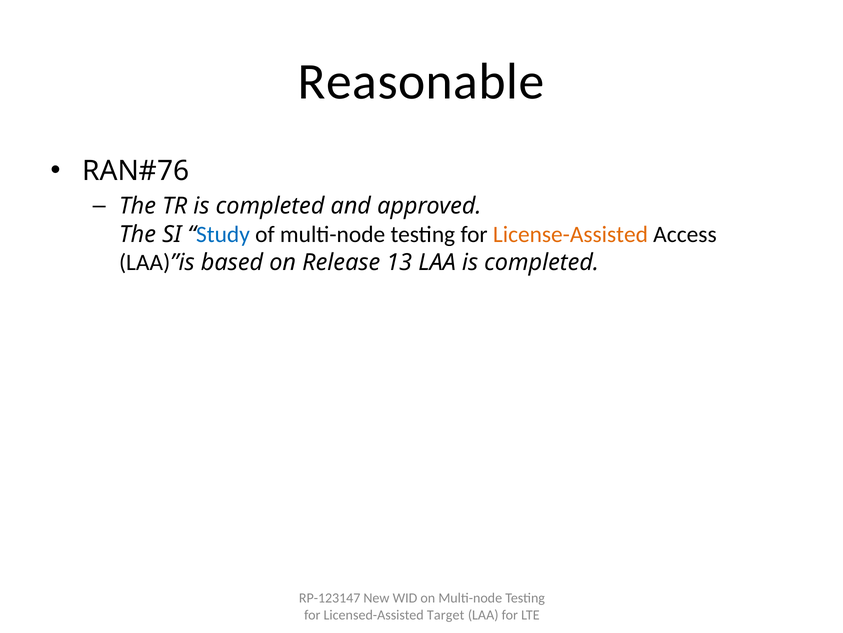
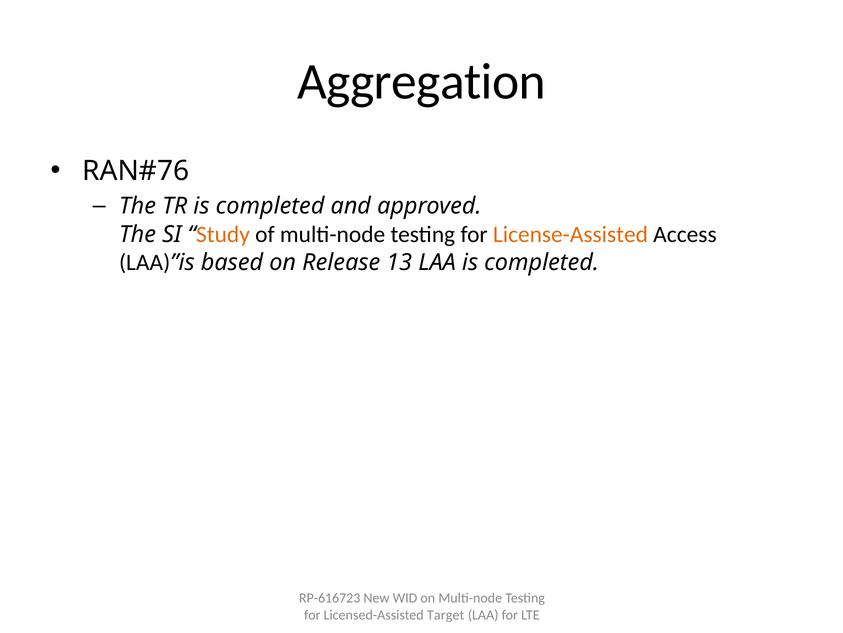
Reasonable: Reasonable -> Aggregation
Study colour: blue -> orange
RP-123147: RP-123147 -> RP-616723
